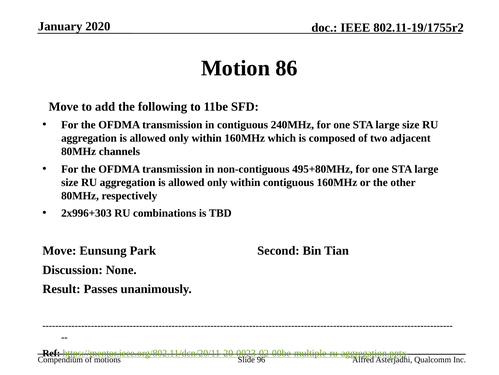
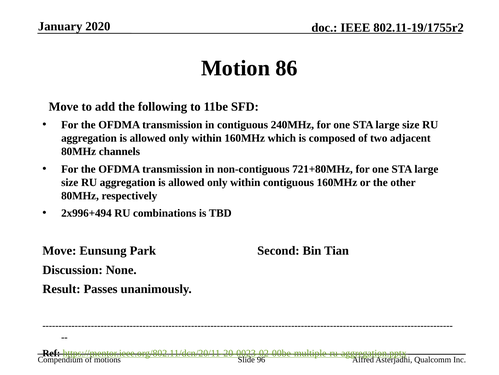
495+80MHz: 495+80MHz -> 721+80MHz
2x996+303: 2x996+303 -> 2x996+494
